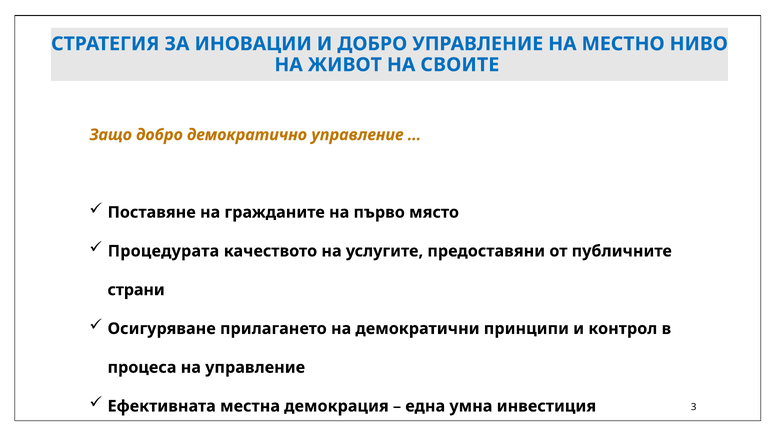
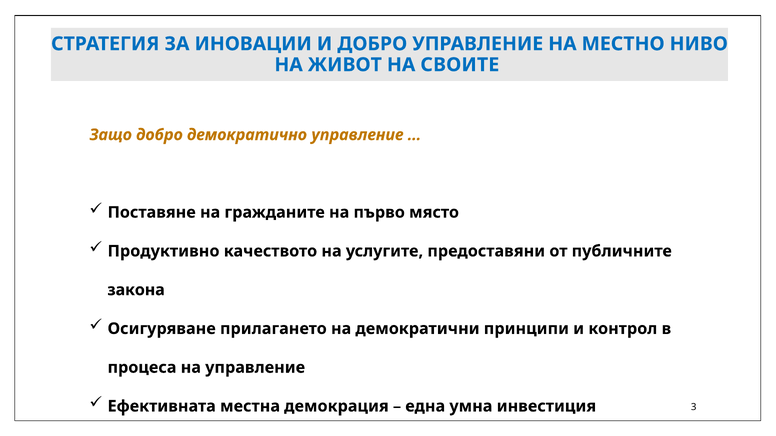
Процедурата: Процедурата -> Продуктивно
страни: страни -> закона
